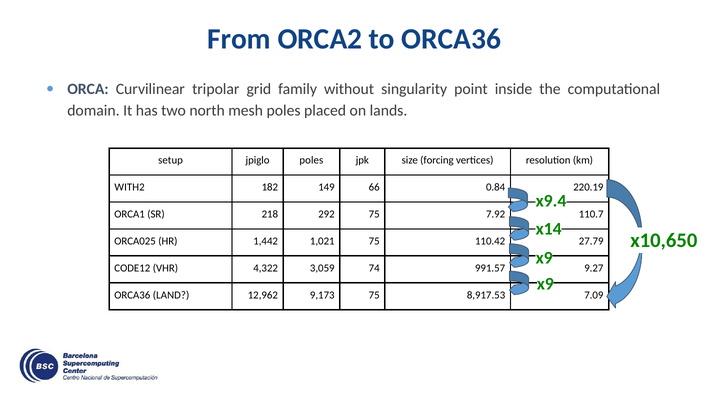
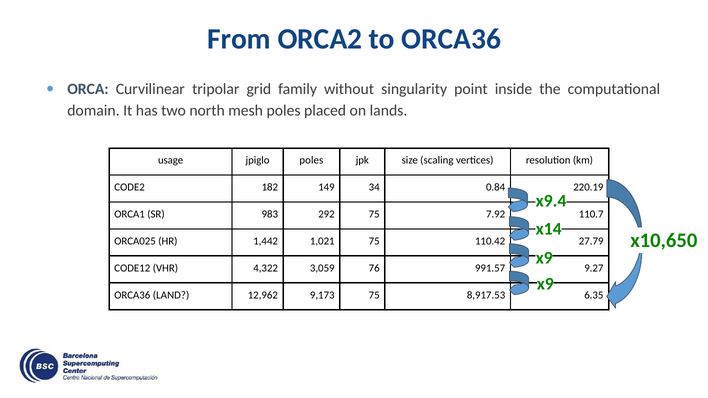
setup: setup -> usage
forcing: forcing -> scaling
WITH2: WITH2 -> CODE2
66: 66 -> 34
218: 218 -> 983
74: 74 -> 76
7.09: 7.09 -> 6.35
